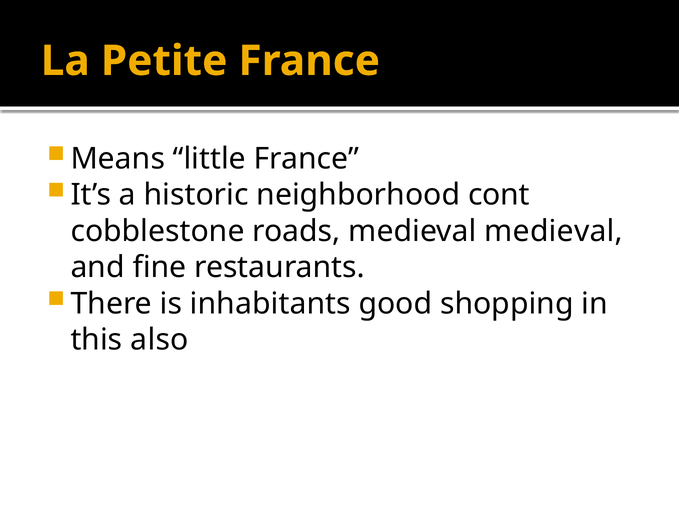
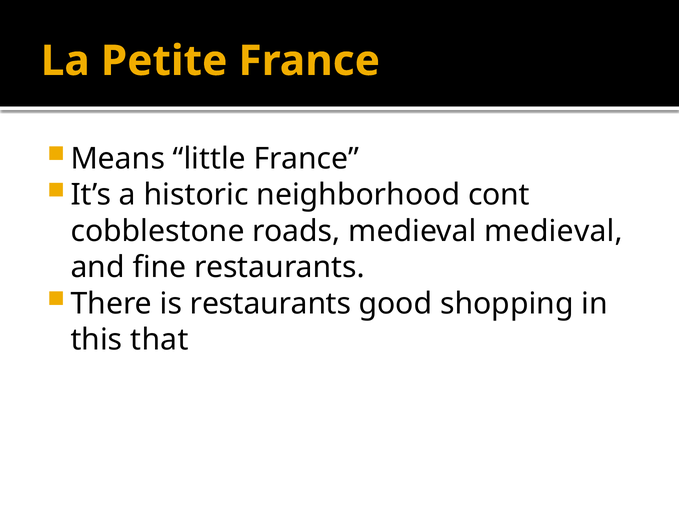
is inhabitants: inhabitants -> restaurants
also: also -> that
